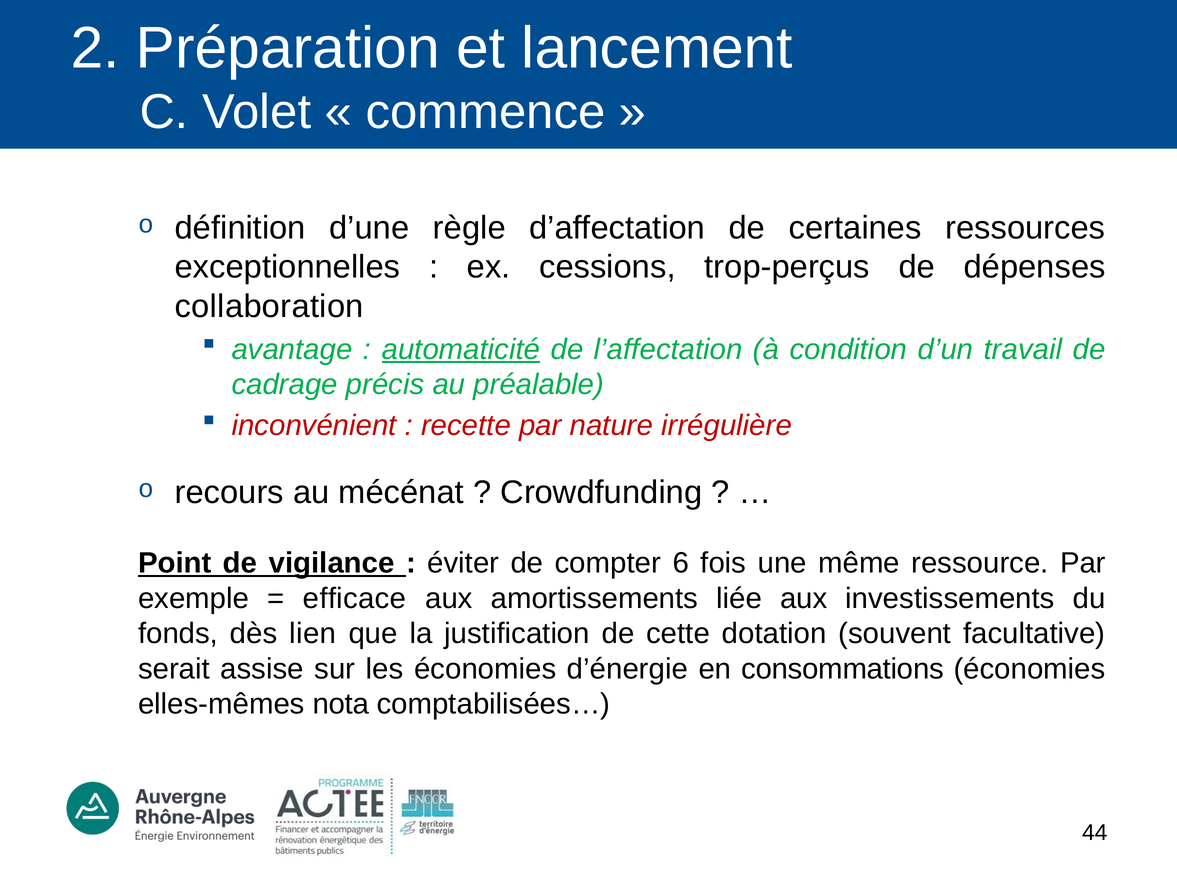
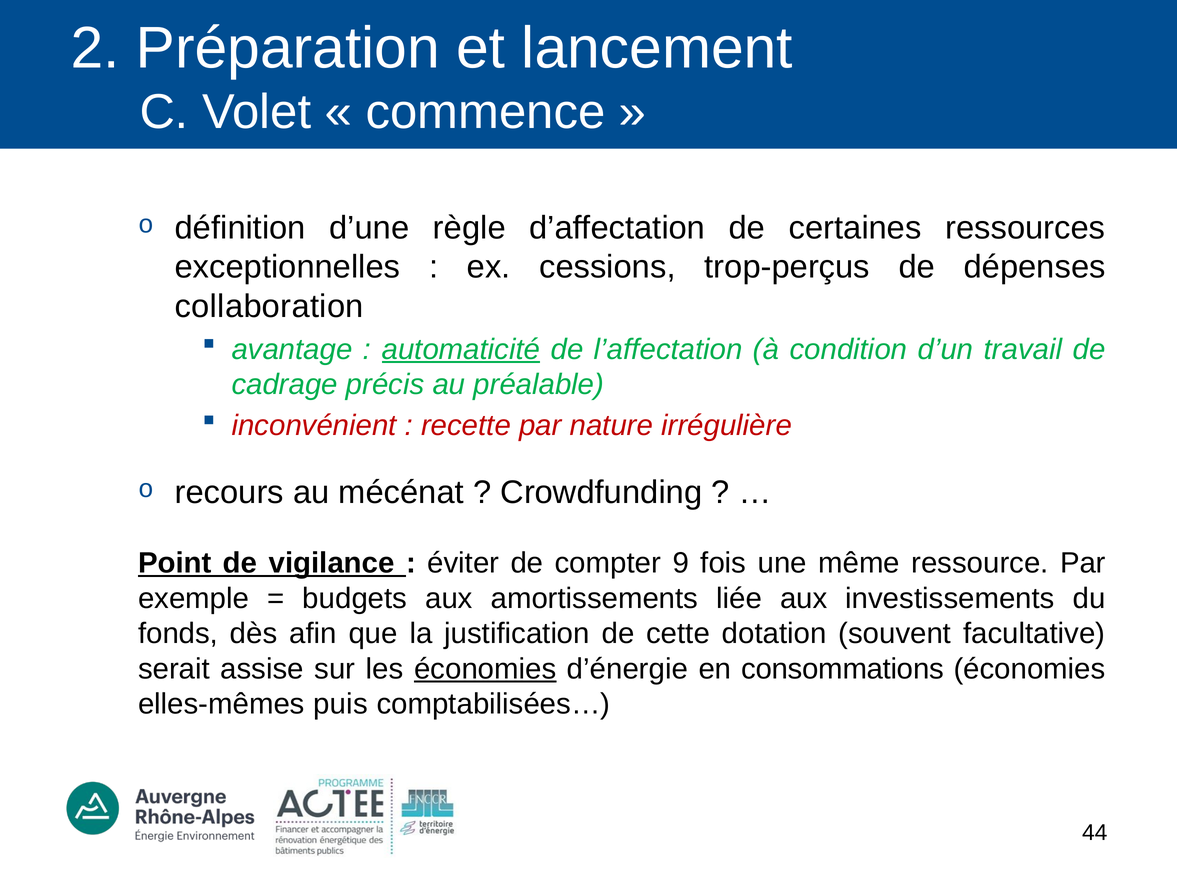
6: 6 -> 9
efficace: efficace -> budgets
lien: lien -> afin
économies at (485, 669) underline: none -> present
nota: nota -> puis
